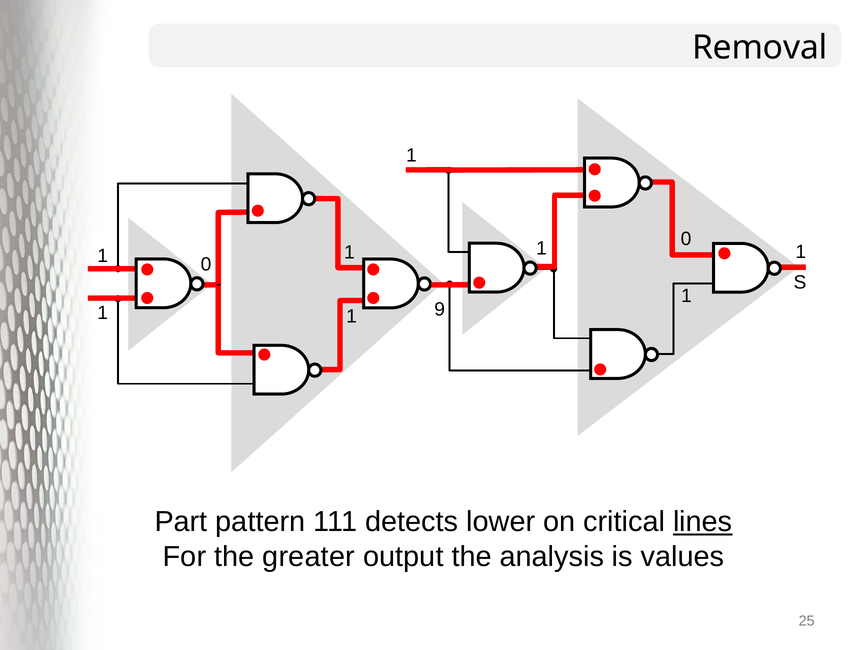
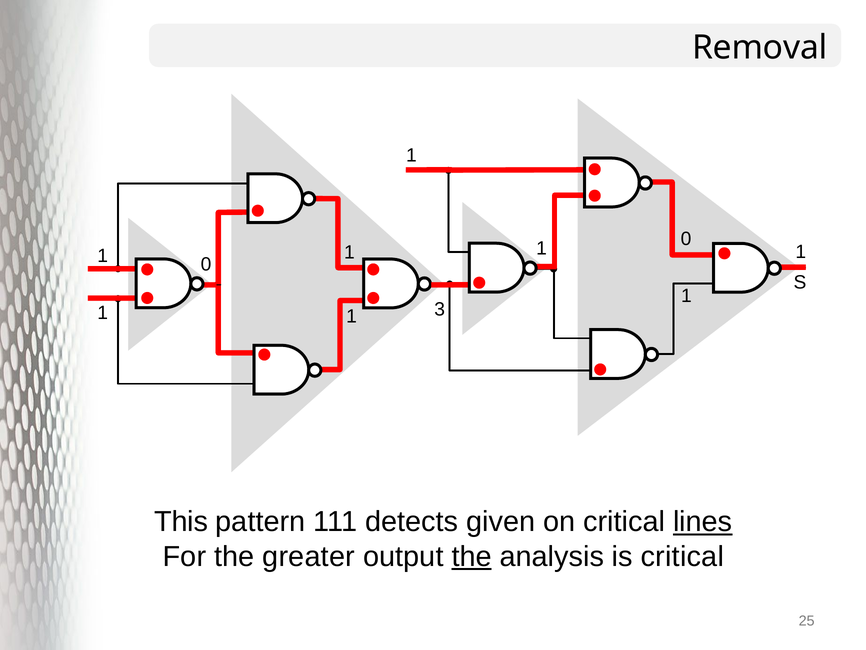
9: 9 -> 3
Part: Part -> This
lower: lower -> given
the at (472, 556) underline: none -> present
is values: values -> critical
